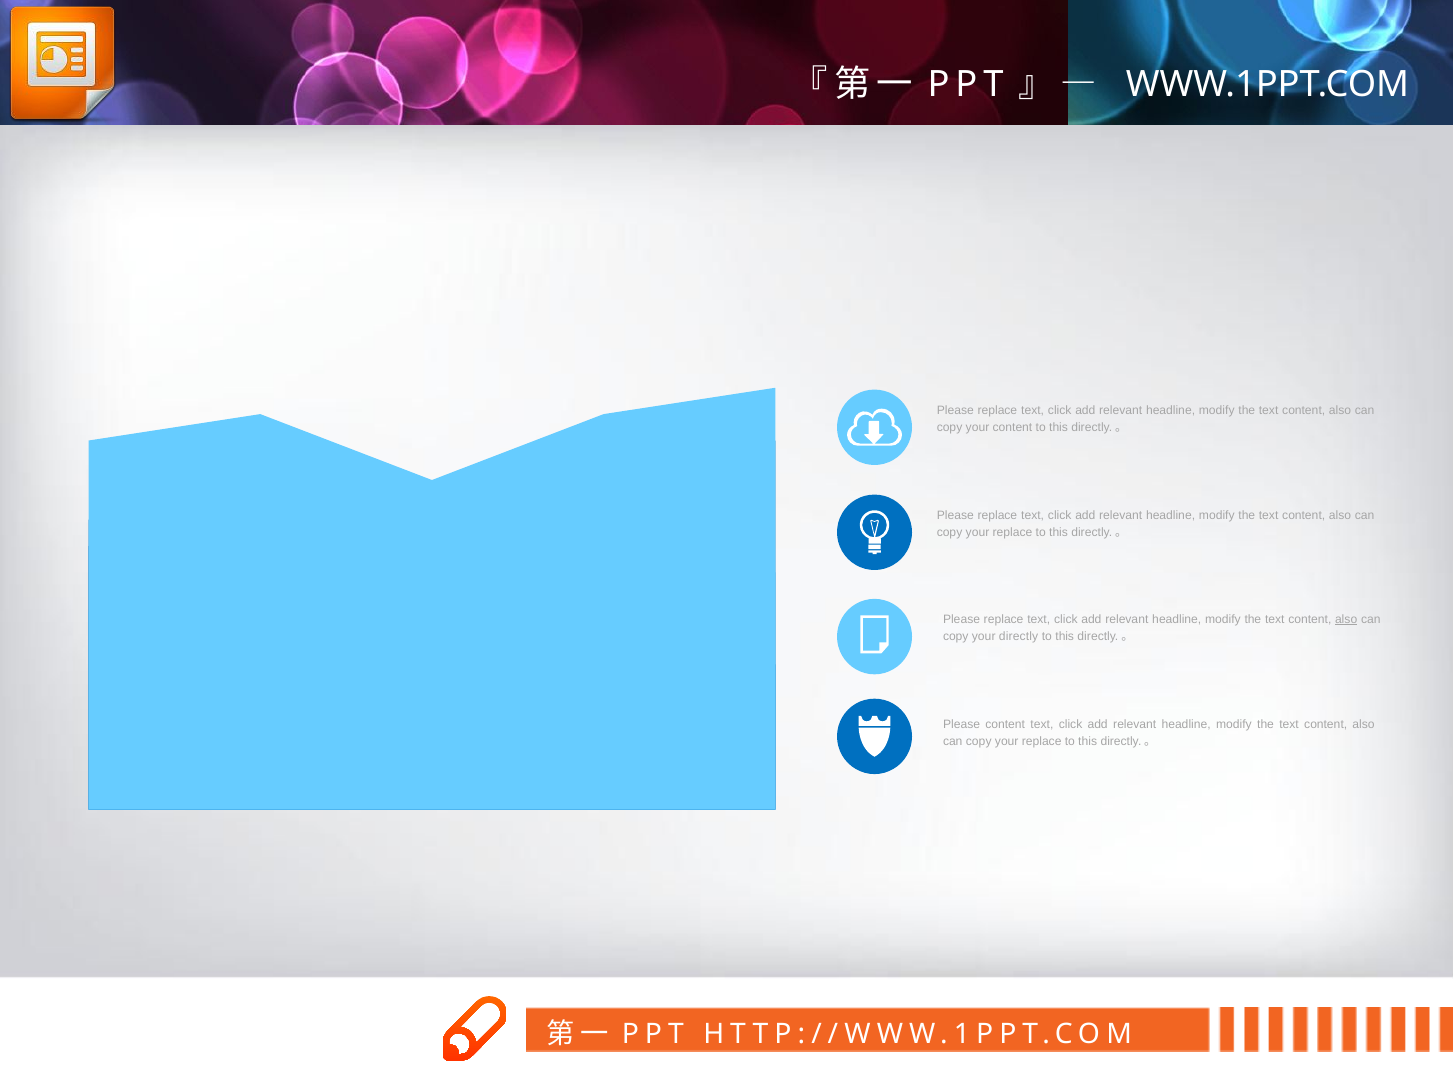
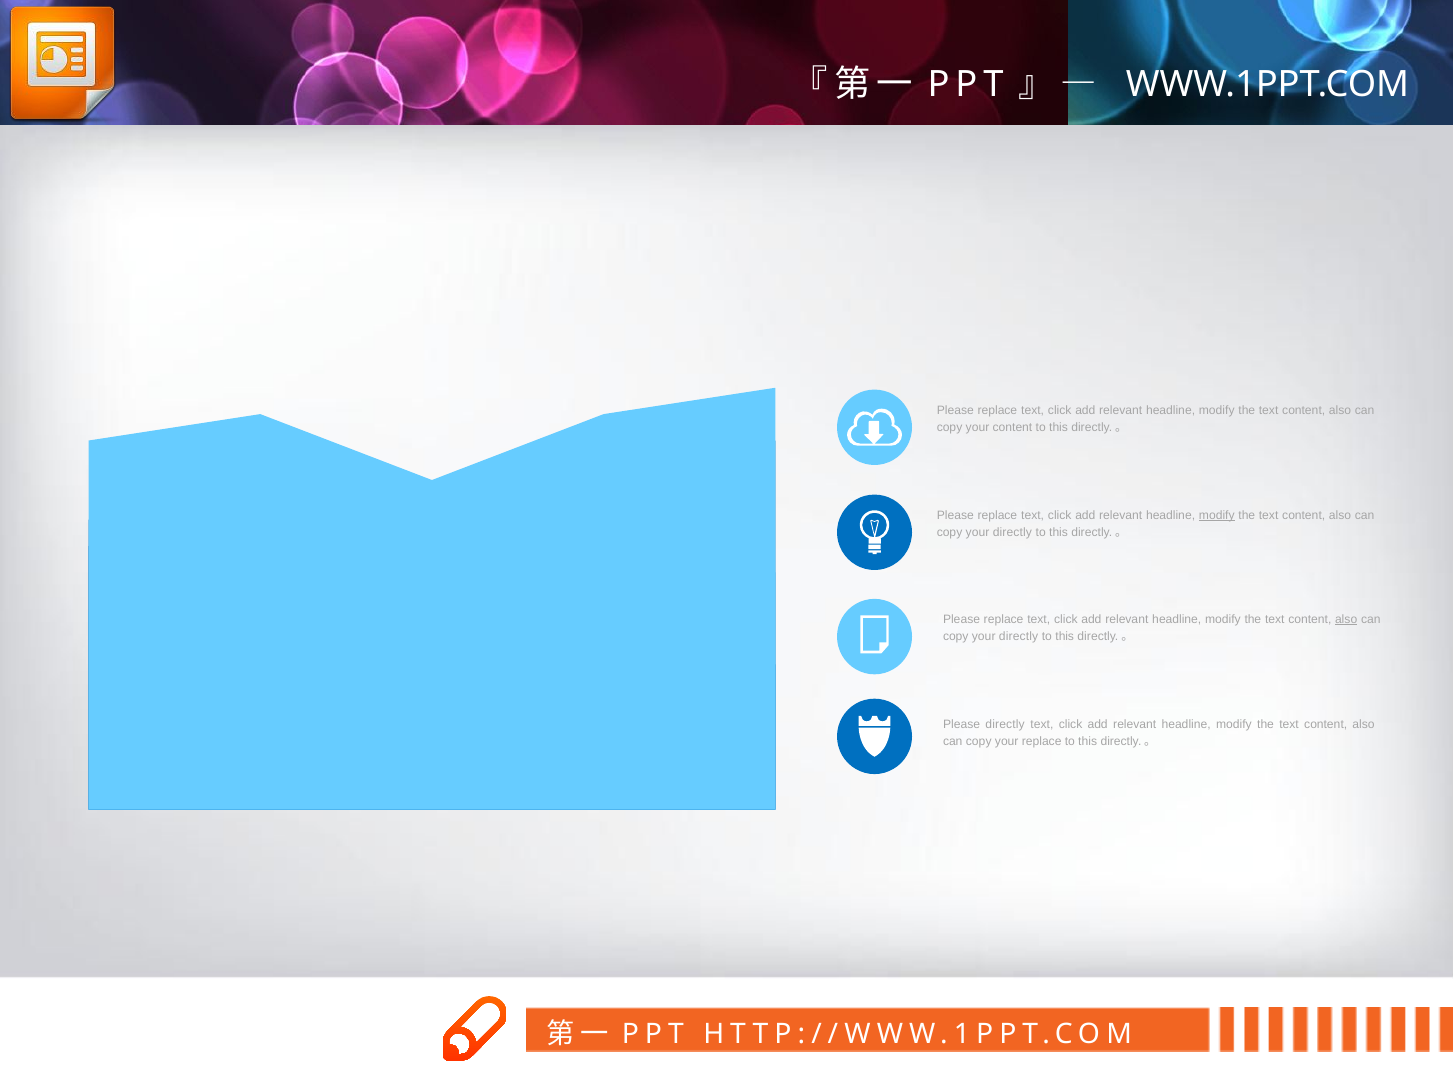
modify at (1217, 515) underline: none -> present
replace at (1012, 533): replace -> directly
Please content: content -> directly
